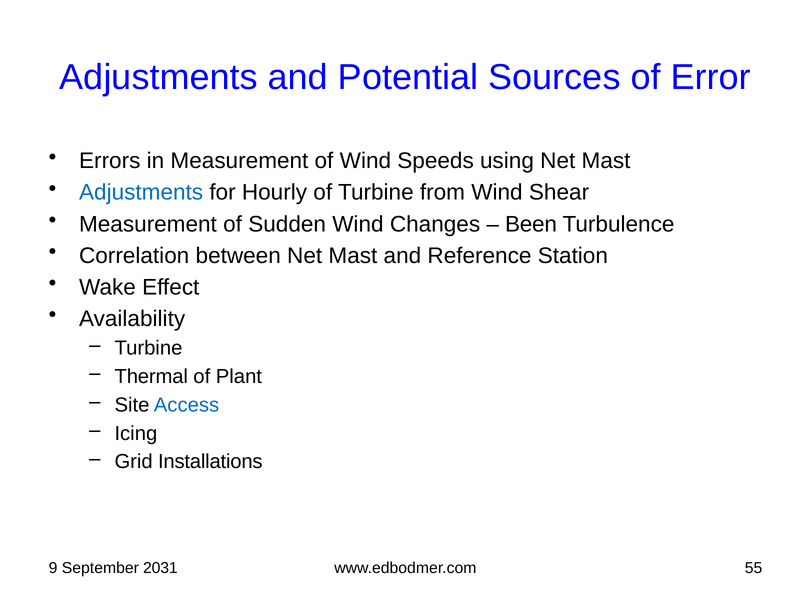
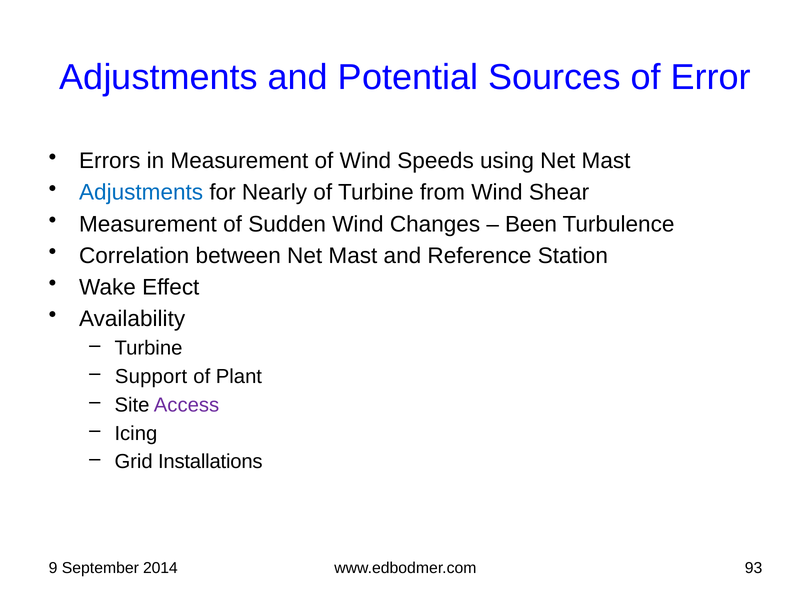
Hourly: Hourly -> Nearly
Thermal: Thermal -> Support
Access colour: blue -> purple
2031: 2031 -> 2014
55: 55 -> 93
